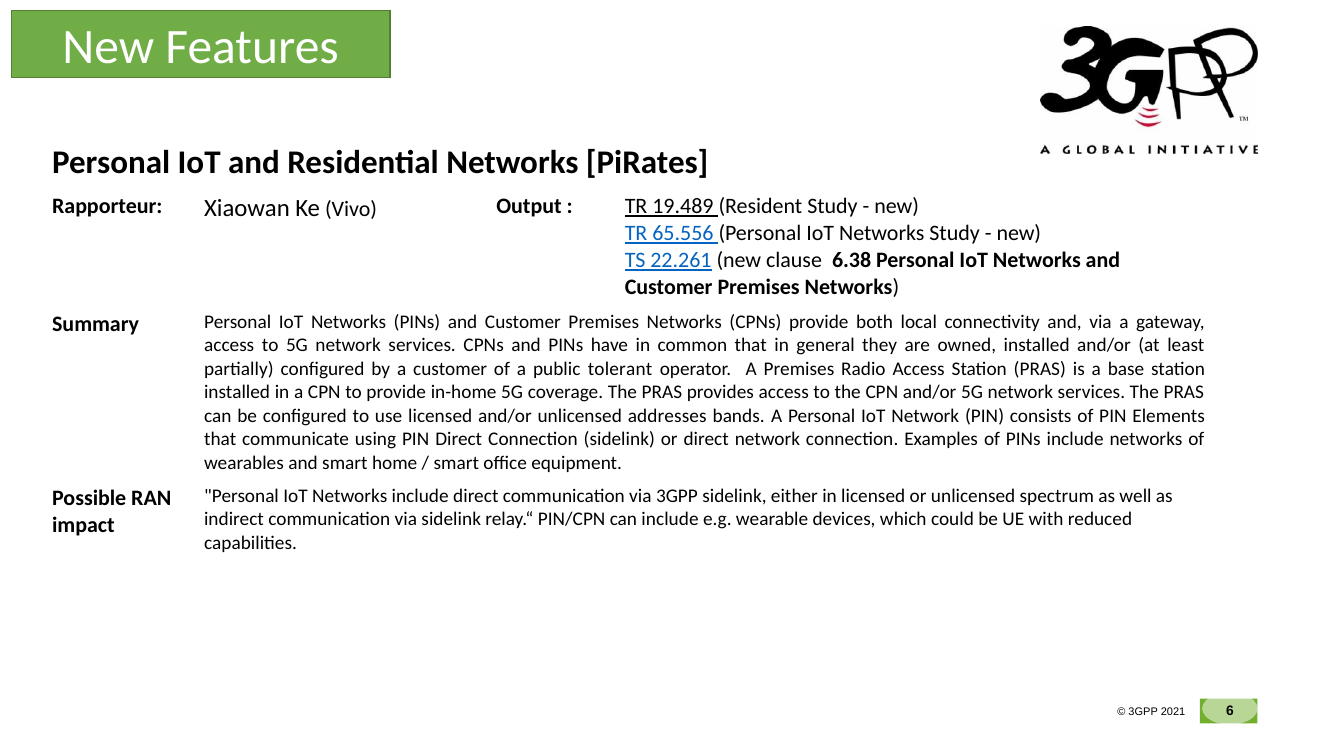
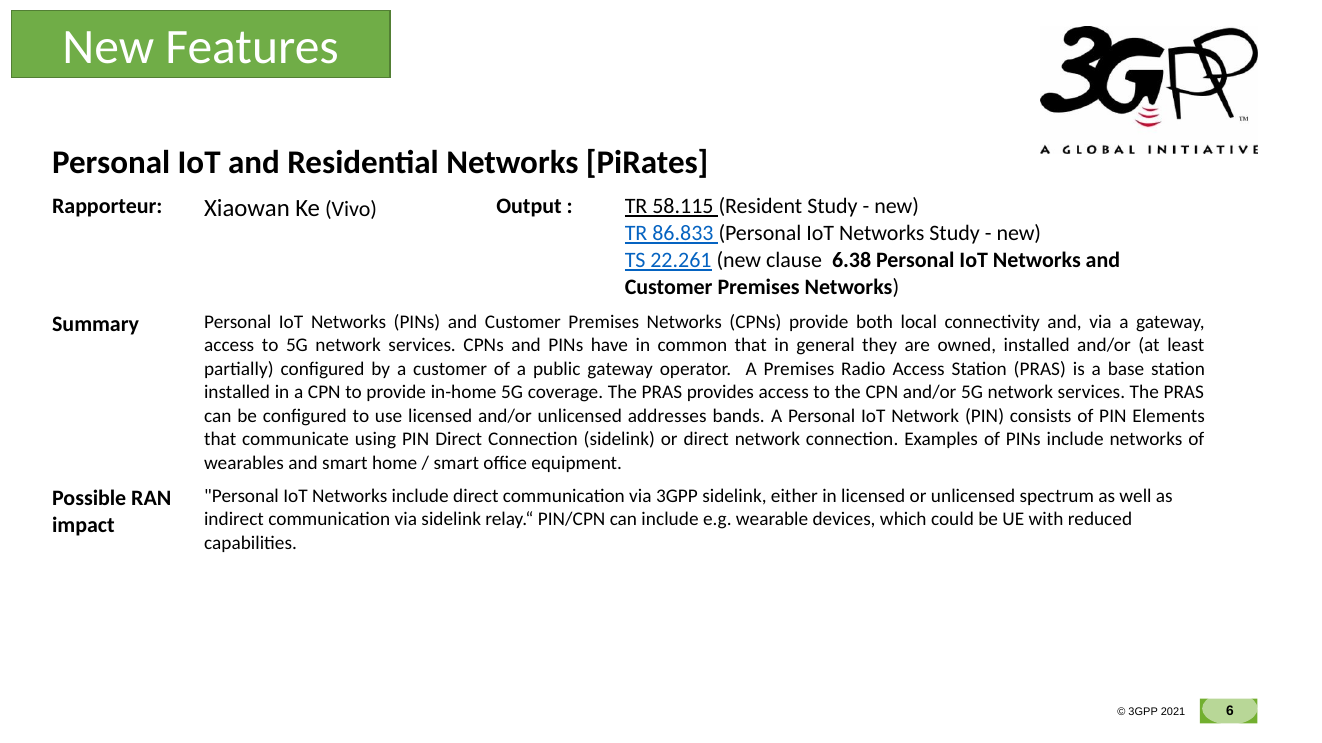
19.489: 19.489 -> 58.115
65.556: 65.556 -> 86.833
public tolerant: tolerant -> gateway
